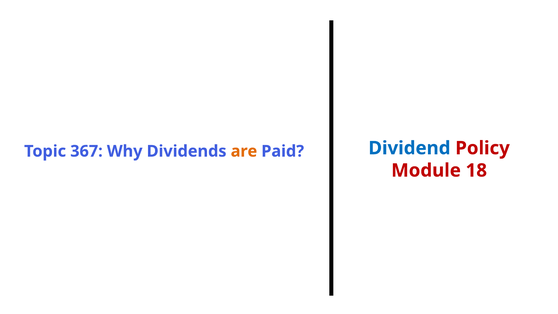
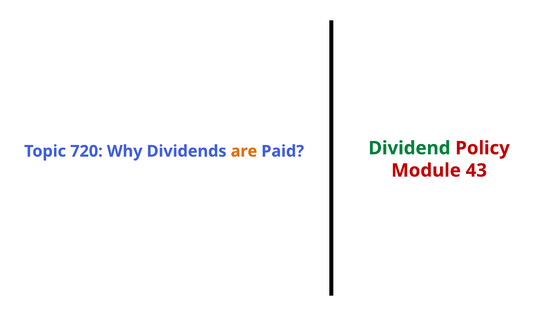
Dividend colour: blue -> green
367: 367 -> 720
18: 18 -> 43
